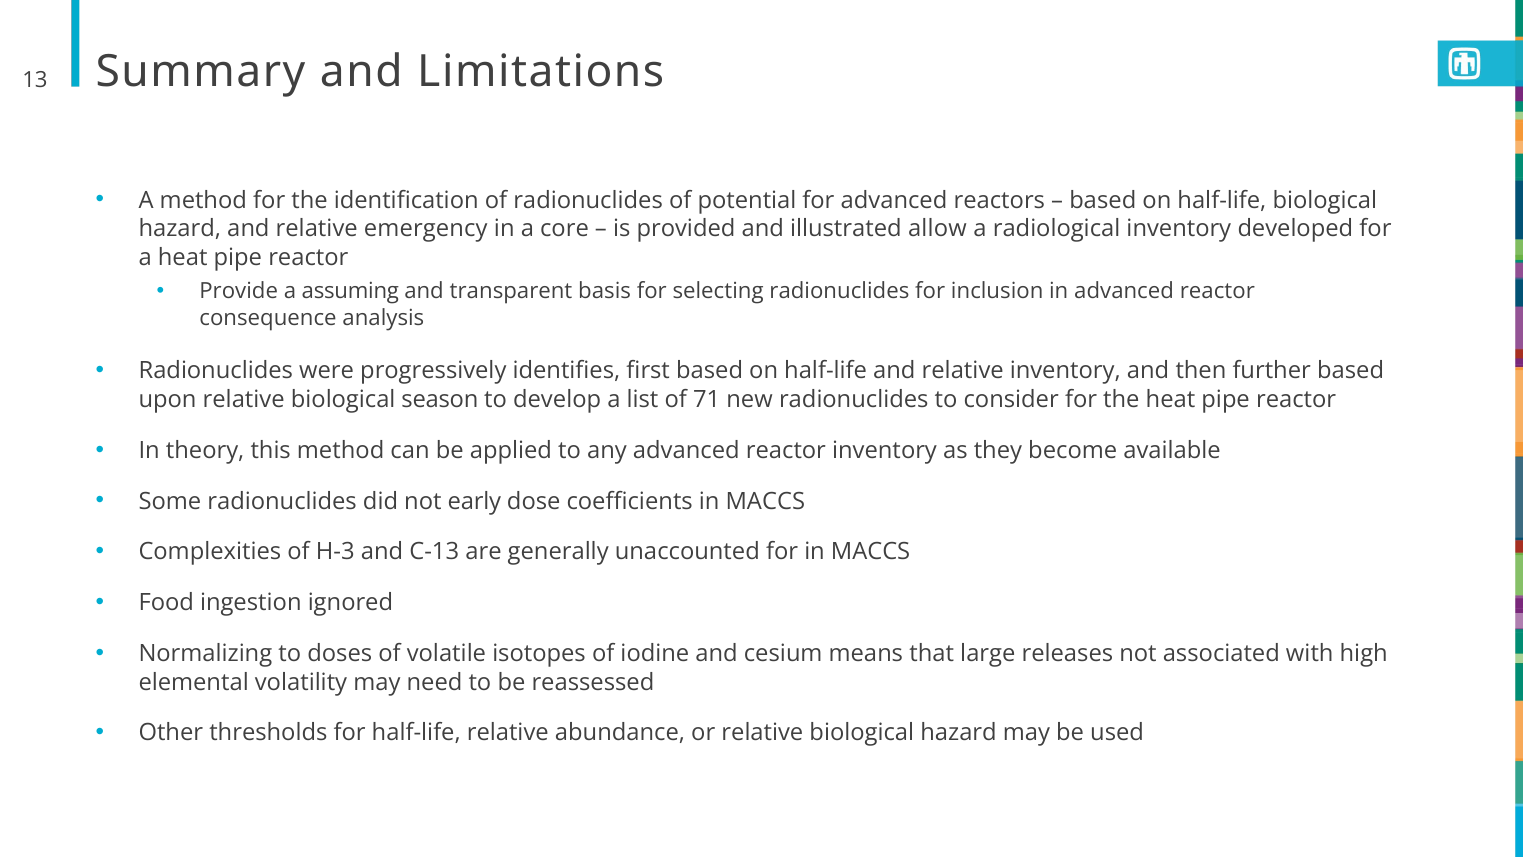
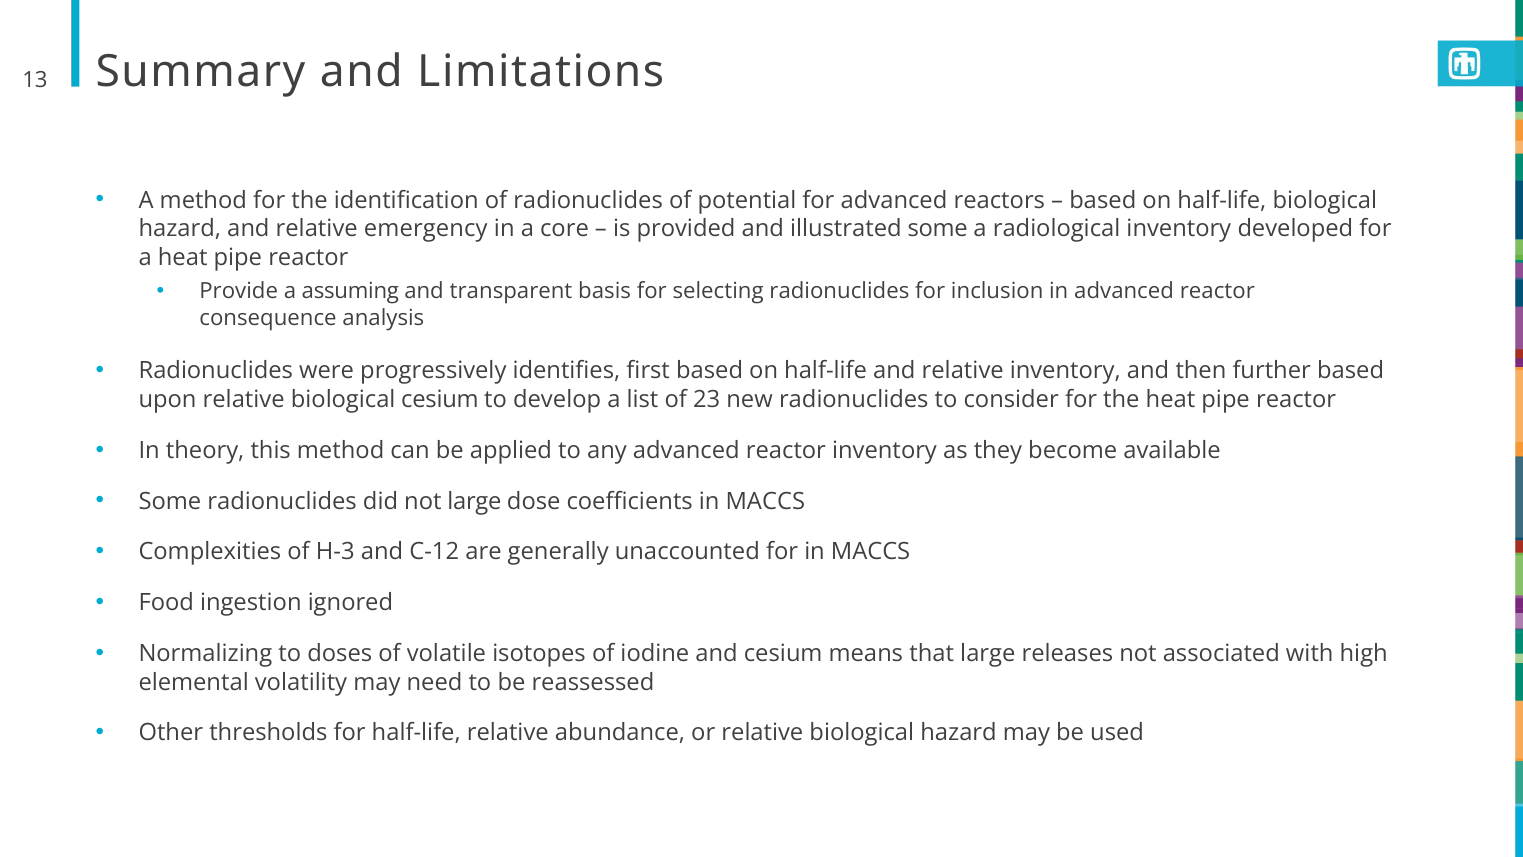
illustrated allow: allow -> some
biological season: season -> cesium
71: 71 -> 23
not early: early -> large
C-13: C-13 -> C-12
